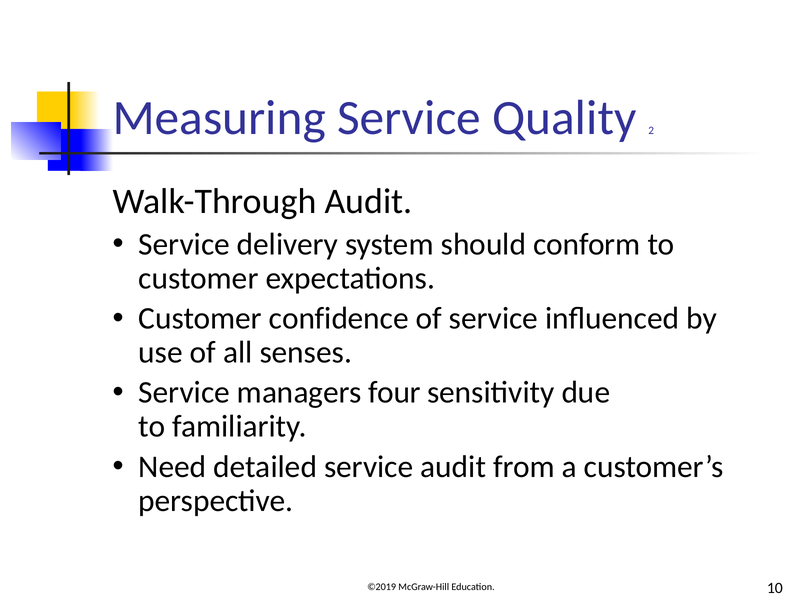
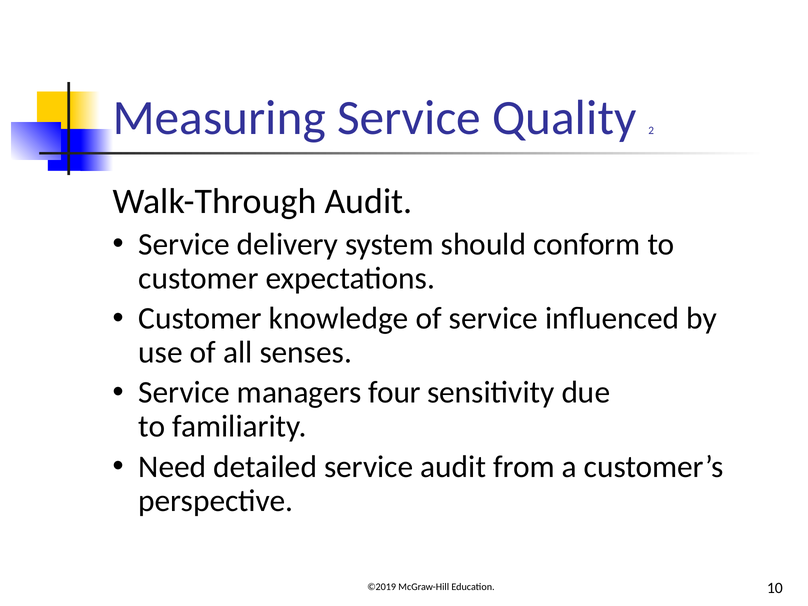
confidence: confidence -> knowledge
